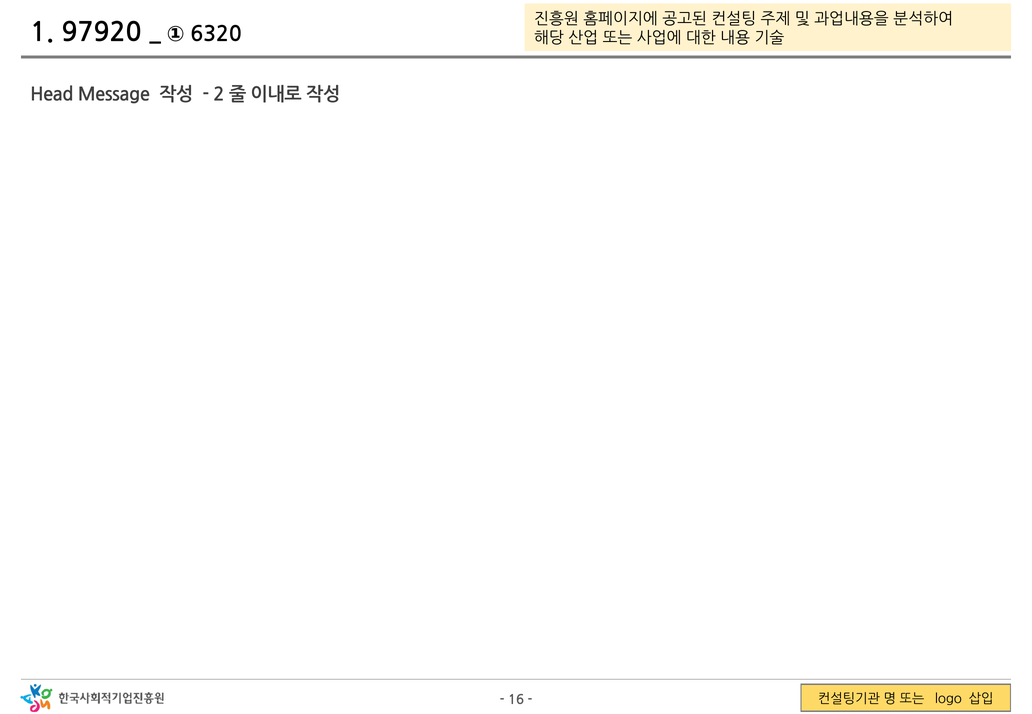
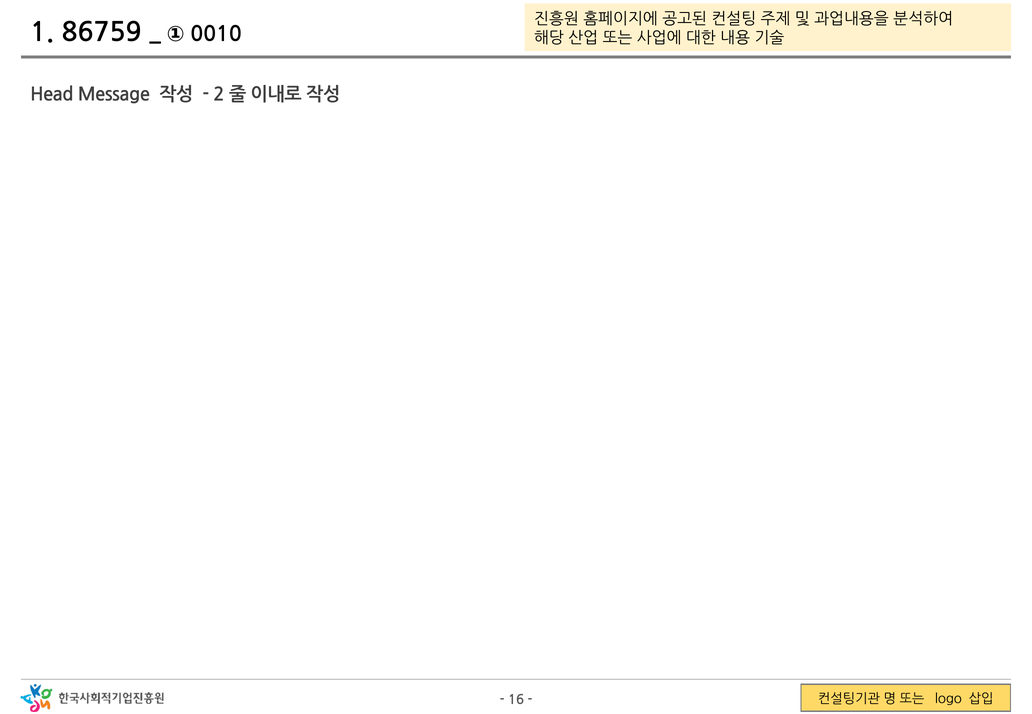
97920: 97920 -> 86759
6320: 6320 -> 0010
